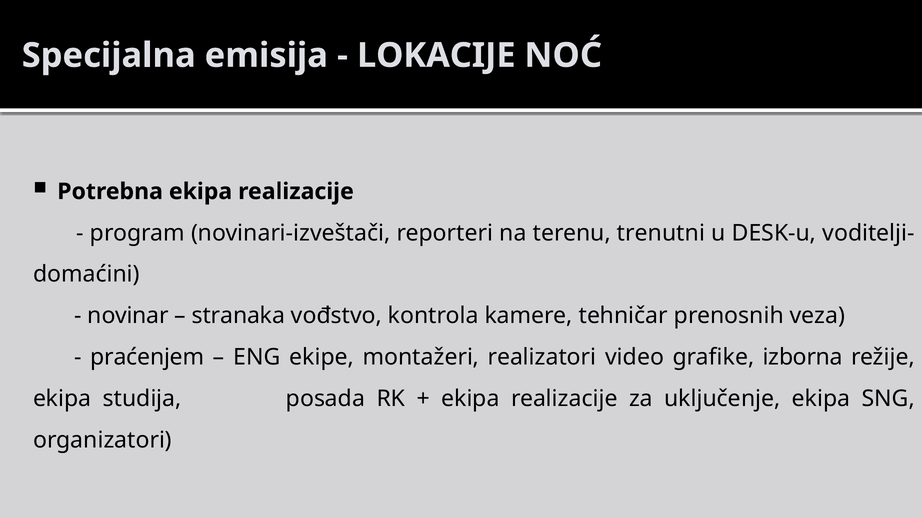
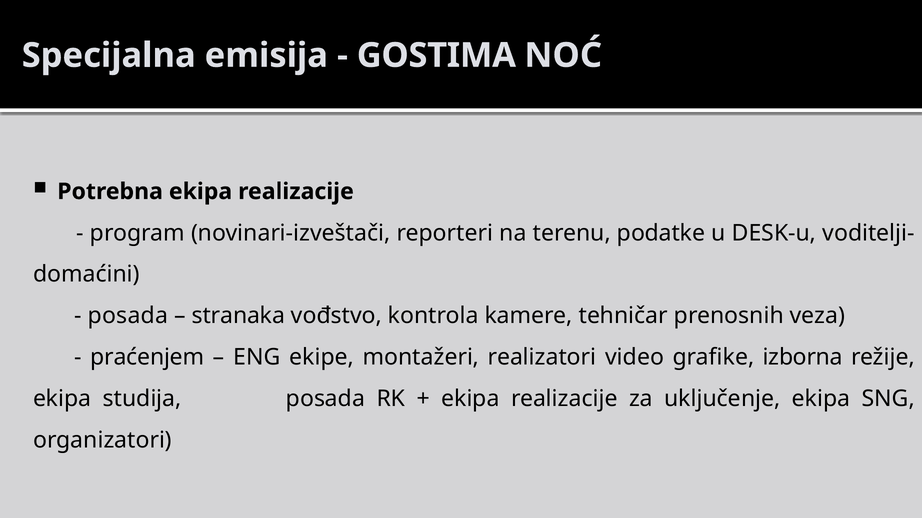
LOKACIJE: LOKACIJE -> GOSTIMA
trenutni: trenutni -> podatke
novinar at (128, 316): novinar -> posada
